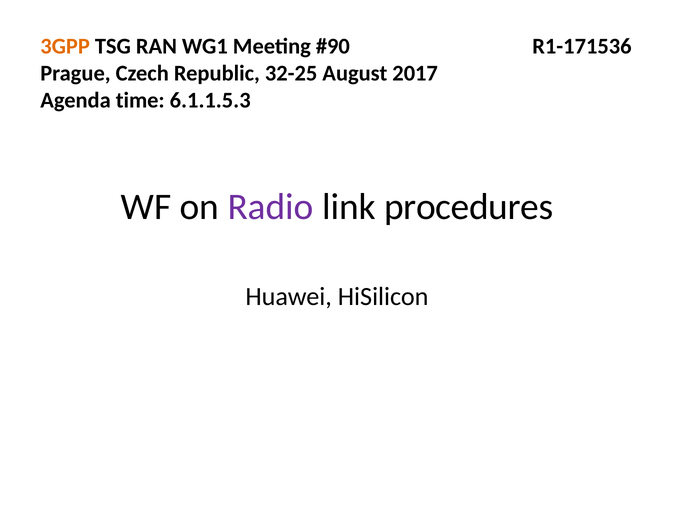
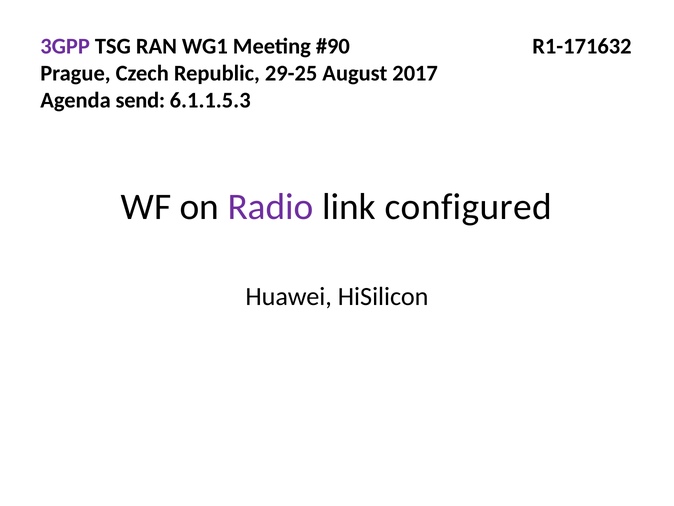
3GPP colour: orange -> purple
R1-171536: R1-171536 -> R1-171632
32-25: 32-25 -> 29-25
time: time -> send
procedures: procedures -> configured
